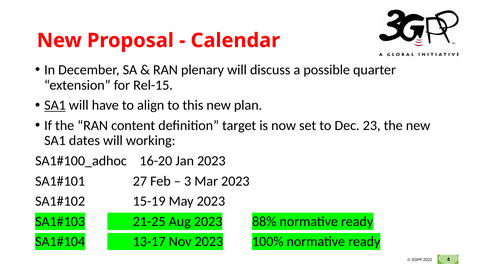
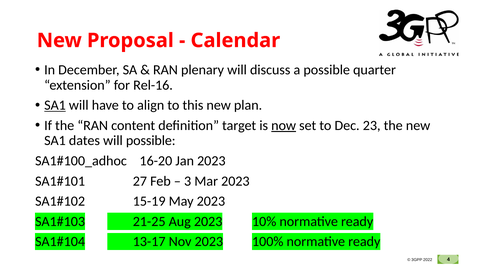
Rel-15: Rel-15 -> Rel-16
now underline: none -> present
will working: working -> possible
88%: 88% -> 10%
